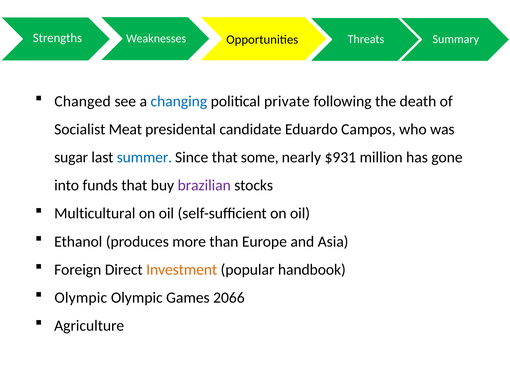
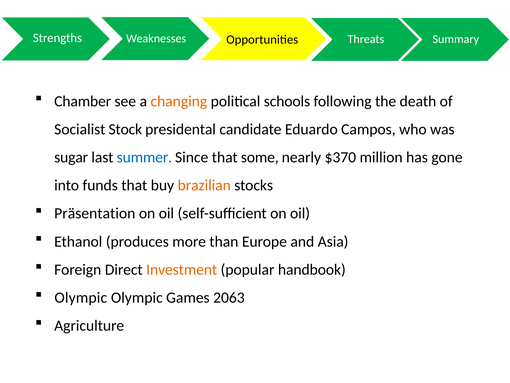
Changed: Changed -> Chamber
changing colour: blue -> orange
private: private -> schools
Meat: Meat -> Stock
$931: $931 -> $370
brazilian colour: purple -> orange
Multicultural: Multicultural -> Präsentation
2066: 2066 -> 2063
